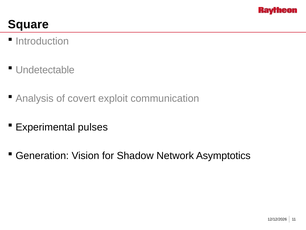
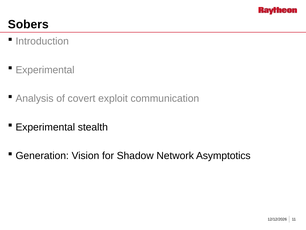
Square: Square -> Sobers
Undetectable at (45, 70): Undetectable -> Experimental
pulses: pulses -> stealth
